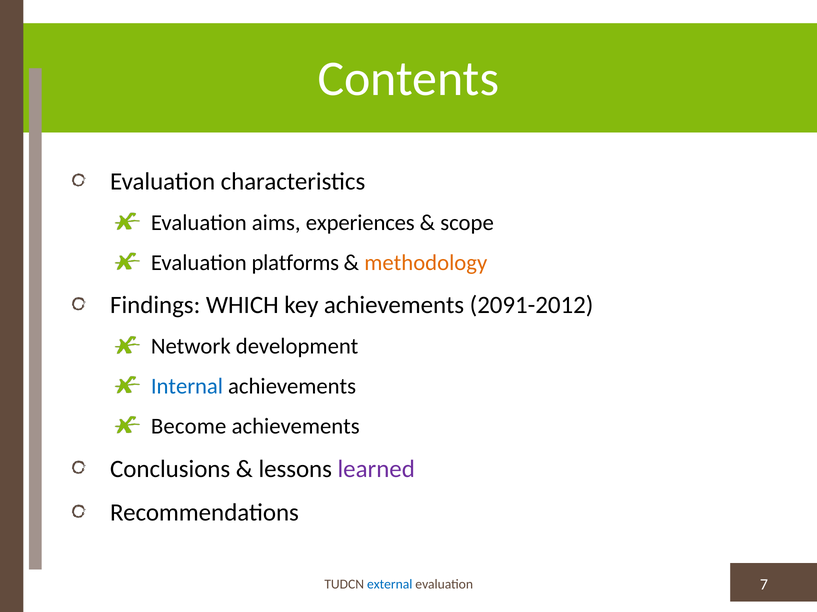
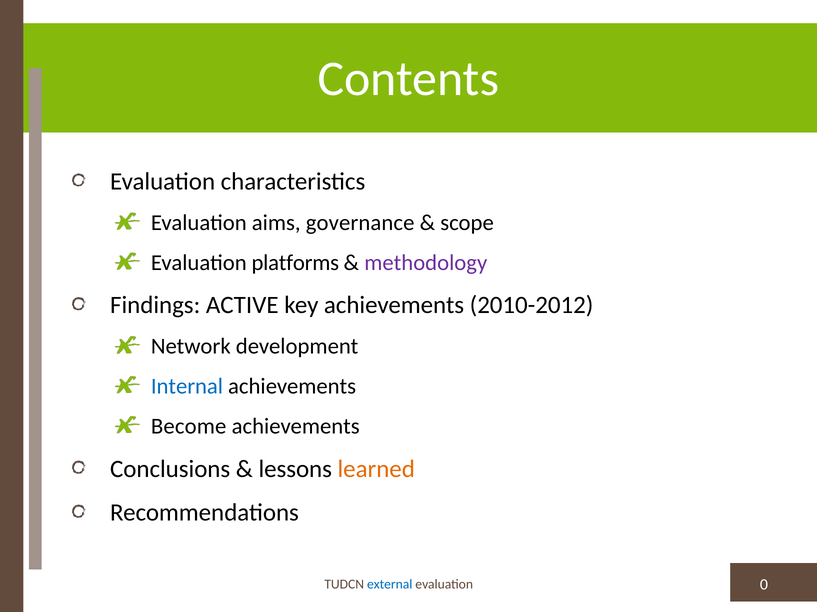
experiences: experiences -> governance
methodology colour: orange -> purple
WHICH: WHICH -> ACTIVE
2091-2012: 2091-2012 -> 2010-2012
learned colour: purple -> orange
7: 7 -> 0
